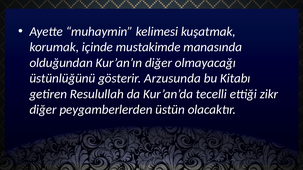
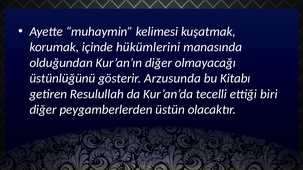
mustakimde: mustakimde -> hükümlerini
zikr: zikr -> biri
